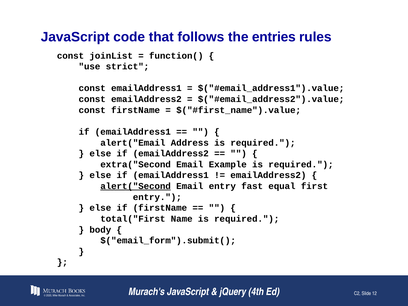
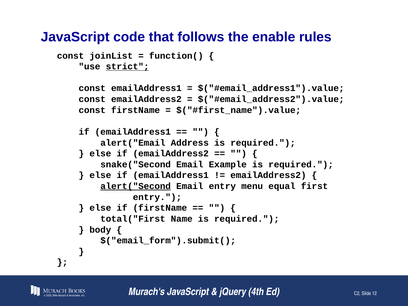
entries: entries -> enable
strict underline: none -> present
extra("Second: extra("Second -> snake("Second
fast: fast -> menu
